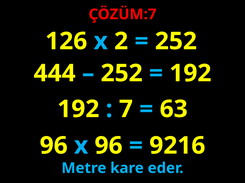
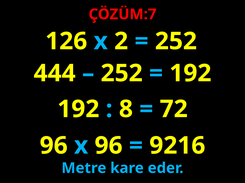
7: 7 -> 8
63: 63 -> 72
